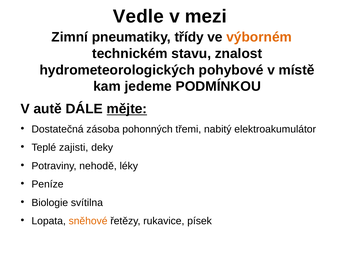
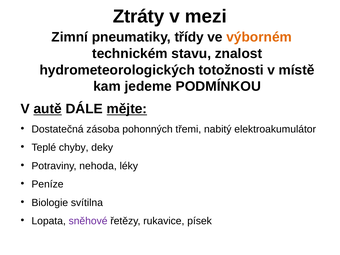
Vedle: Vedle -> Ztráty
pohybové: pohybové -> totožnosti
autě underline: none -> present
zajisti: zajisti -> chyby
nehodě: nehodě -> nehoda
sněhové colour: orange -> purple
